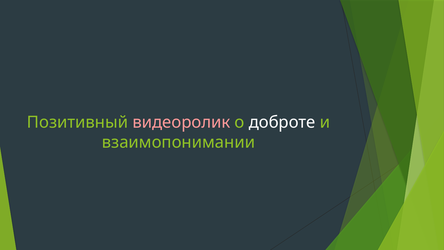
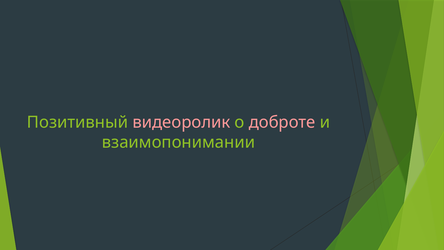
доброте colour: white -> pink
